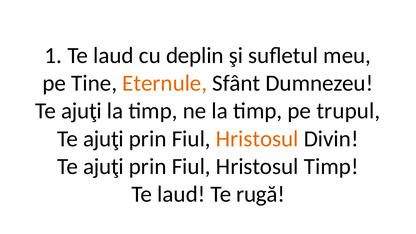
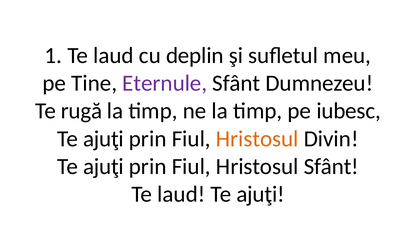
Eternule colour: orange -> purple
ajuţi at (81, 111): ajuţi -> rugă
trupul: trupul -> iubesc
Hristosul Timp: Timp -> Sfânt
laud Te rugă: rugă -> ajuţi
